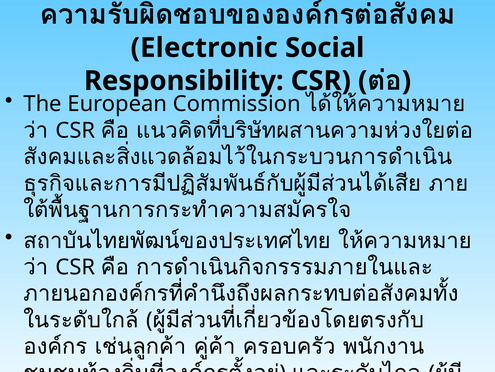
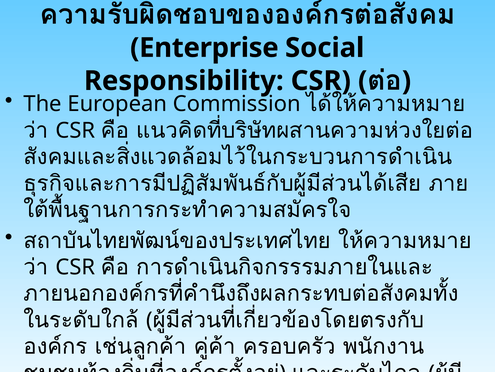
Electronic: Electronic -> Enterprise
